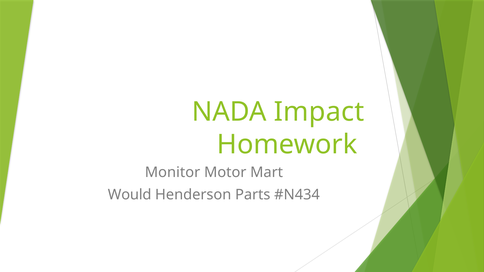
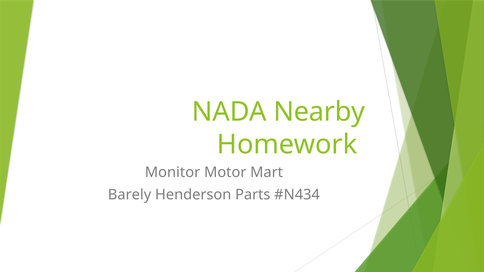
Impact: Impact -> Nearby
Would: Would -> Barely
